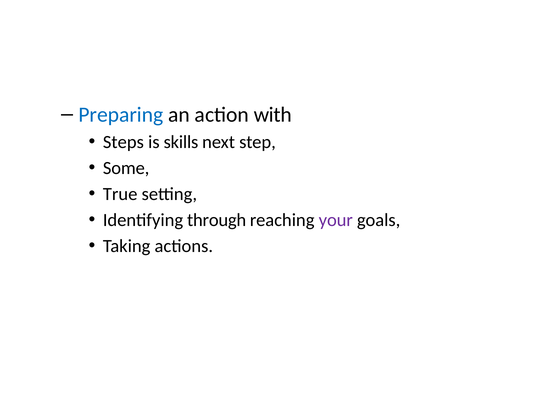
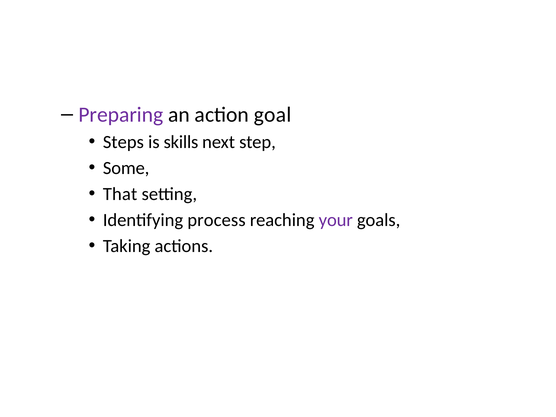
Preparing colour: blue -> purple
with: with -> goal
True: True -> That
through: through -> process
